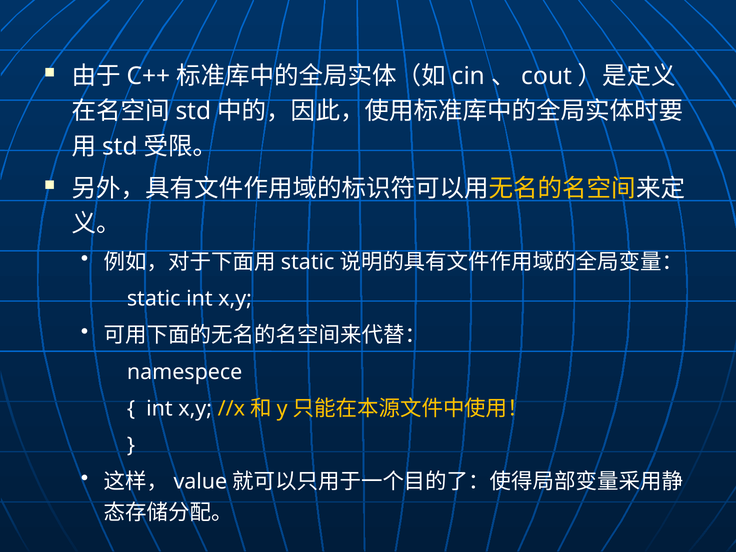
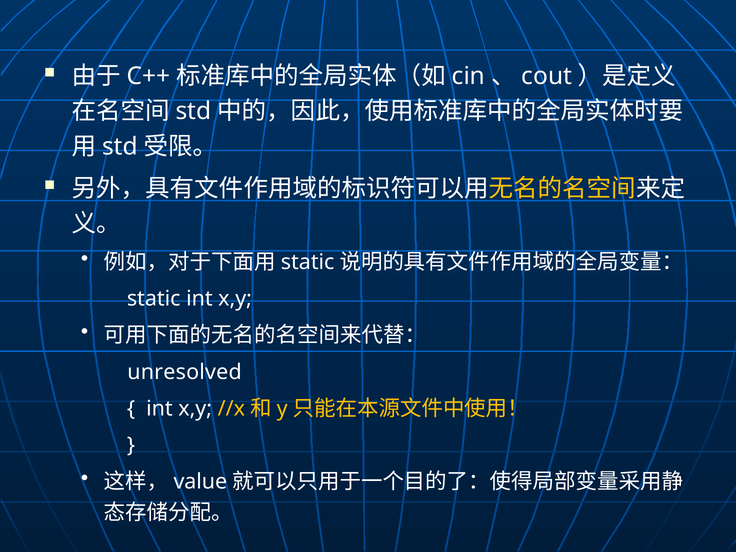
namespece: namespece -> unresolved
